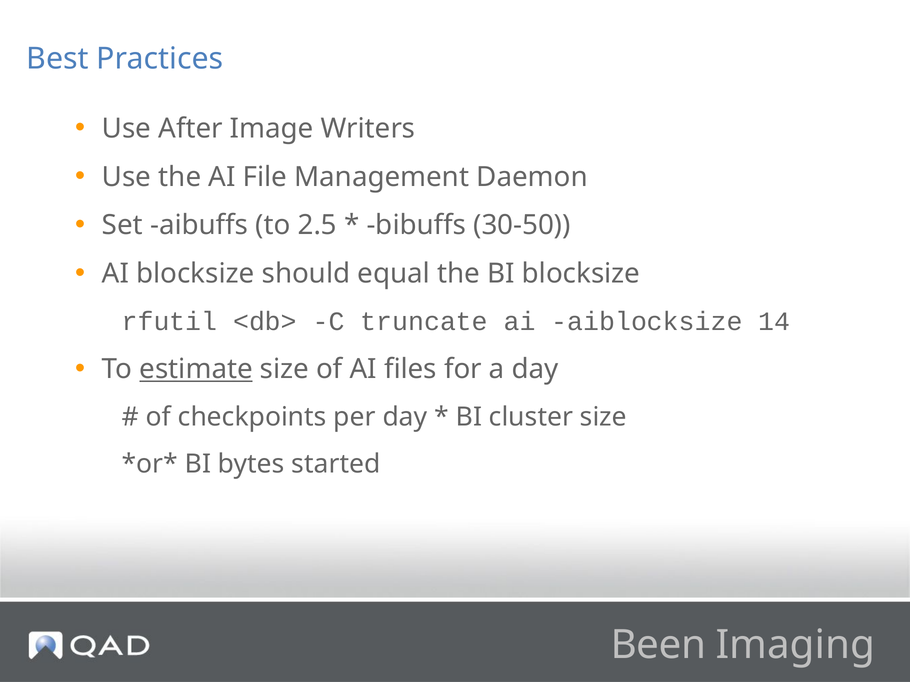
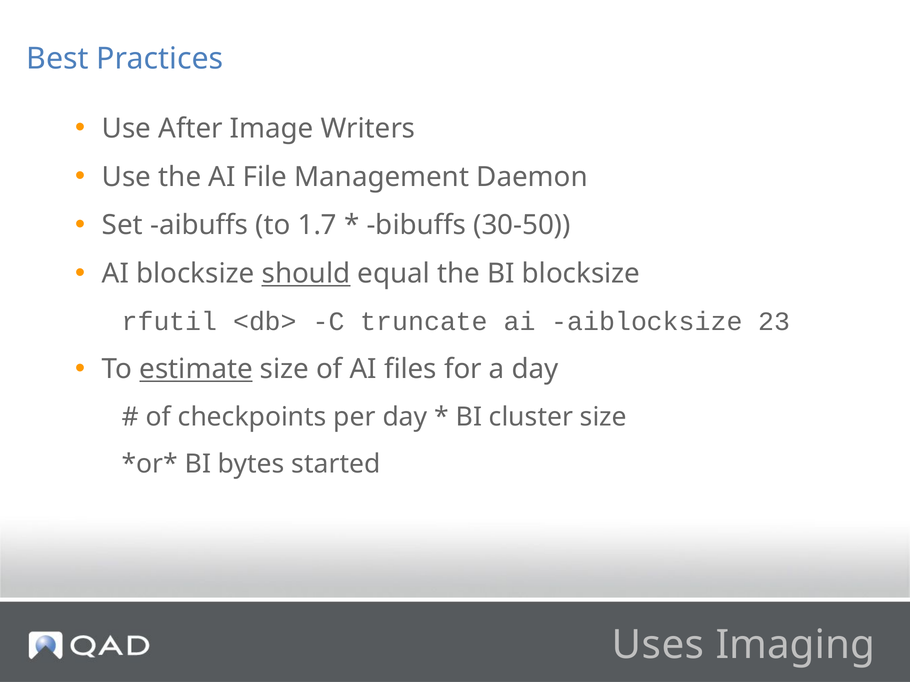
2.5: 2.5 -> 1.7
should underline: none -> present
14: 14 -> 23
Been: Been -> Uses
